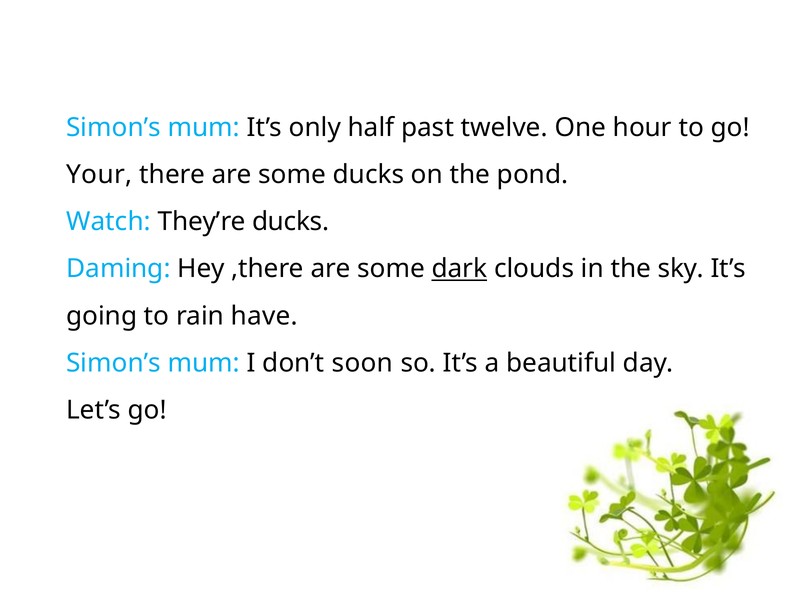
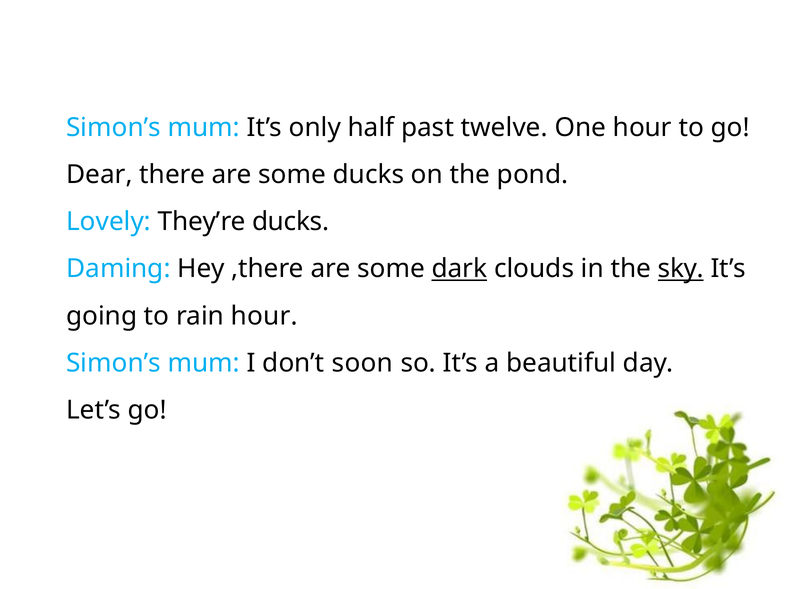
Your: Your -> Dear
Watch: Watch -> Lovely
sky underline: none -> present
rain have: have -> hour
